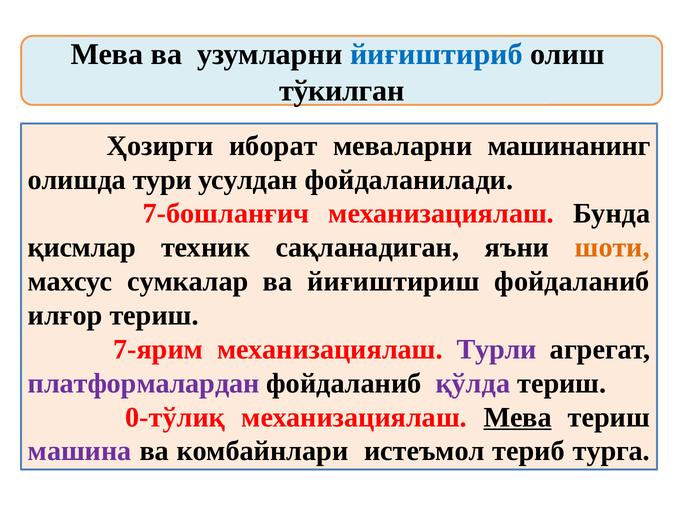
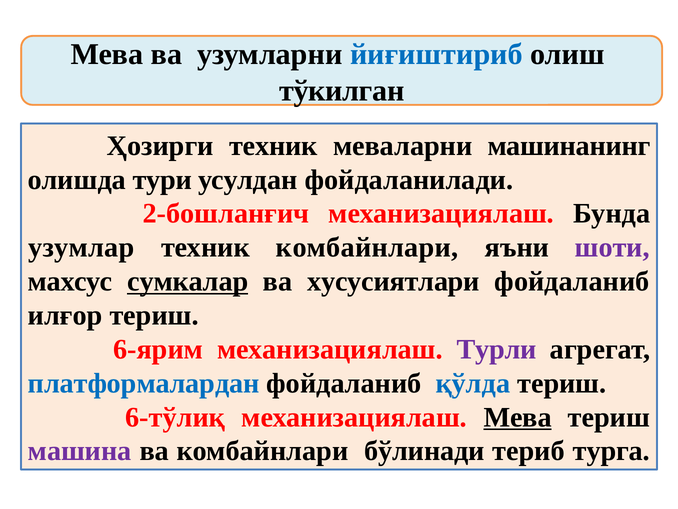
Ҳозирги иборат: иборат -> техник
7-бошланғич: 7-бошланғич -> 2-бошланғич
қисмлар: қисмлар -> узумлар
техник сақланадиган: сақланадиган -> комбайнлари
шоти colour: orange -> purple
сумкалар underline: none -> present
йиғиштириш: йиғиштириш -> хусусиятлари
7-ярим: 7-ярим -> 6-ярим
платформалардан colour: purple -> blue
қўлда colour: purple -> blue
0-тўлиқ: 0-тўлиқ -> 6-тўлиқ
истеъмол: истеъмол -> бўлинади
